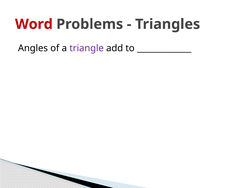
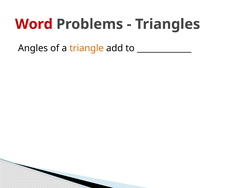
triangle colour: purple -> orange
